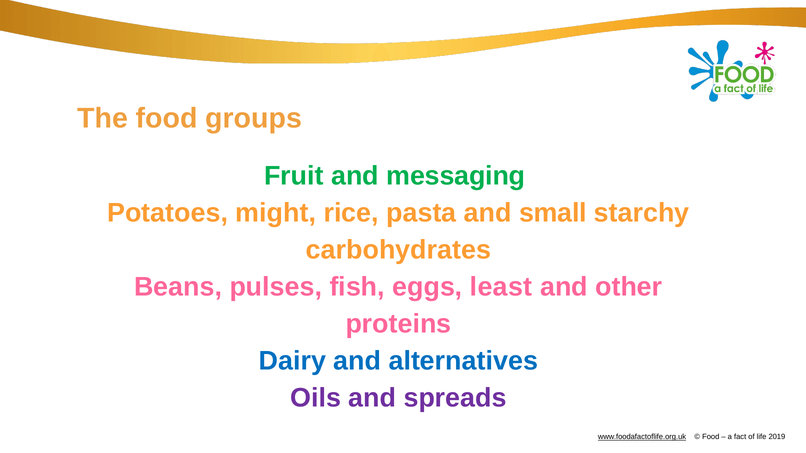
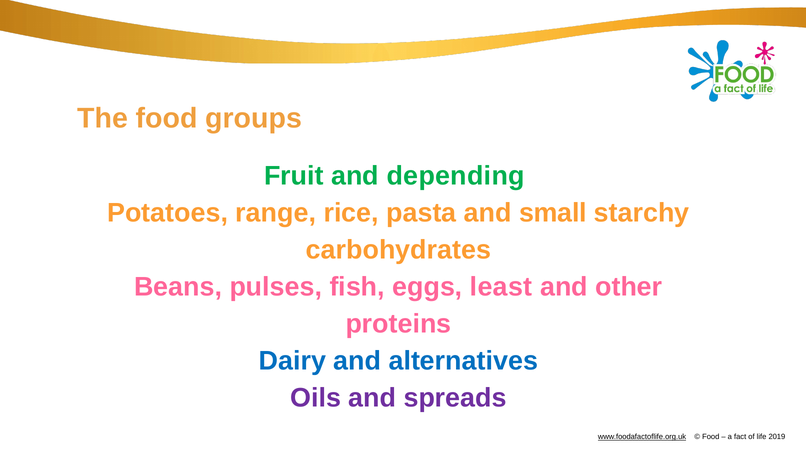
messaging: messaging -> depending
might: might -> range
